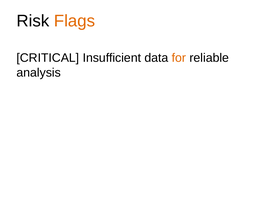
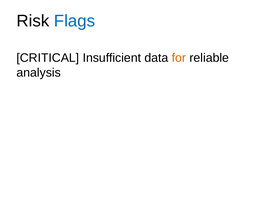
Flags colour: orange -> blue
